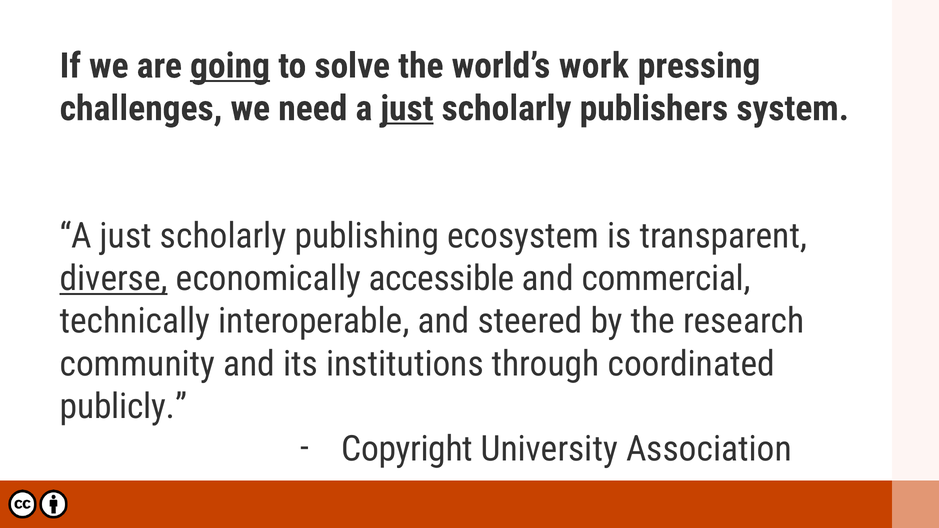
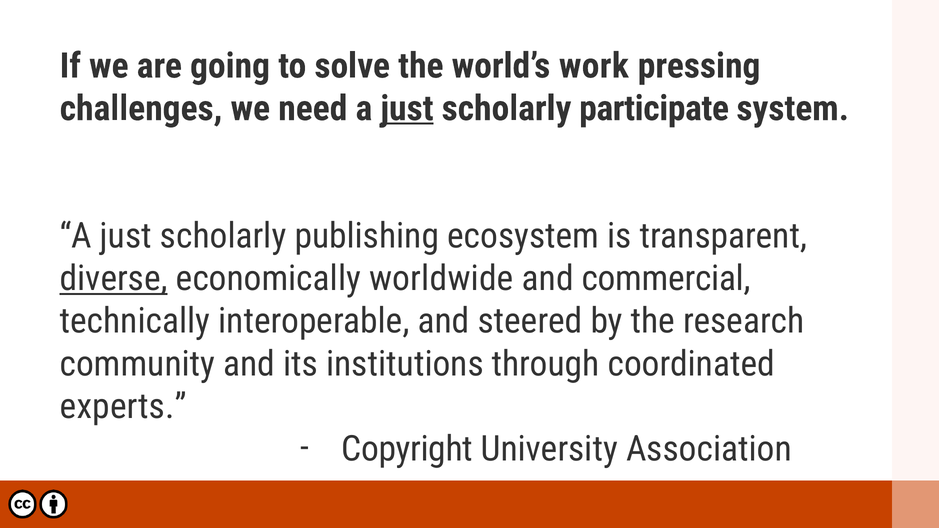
going underline: present -> none
publishers: publishers -> participate
accessible: accessible -> worldwide
publicly: publicly -> experts
